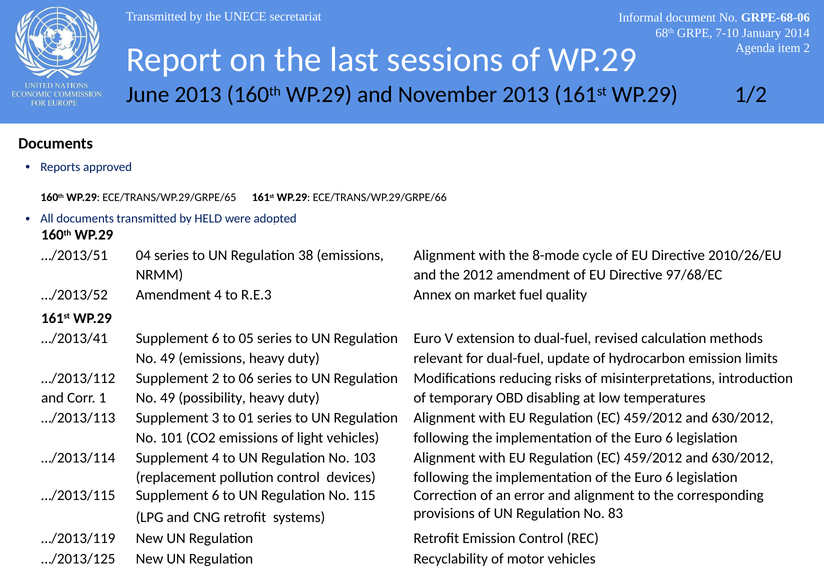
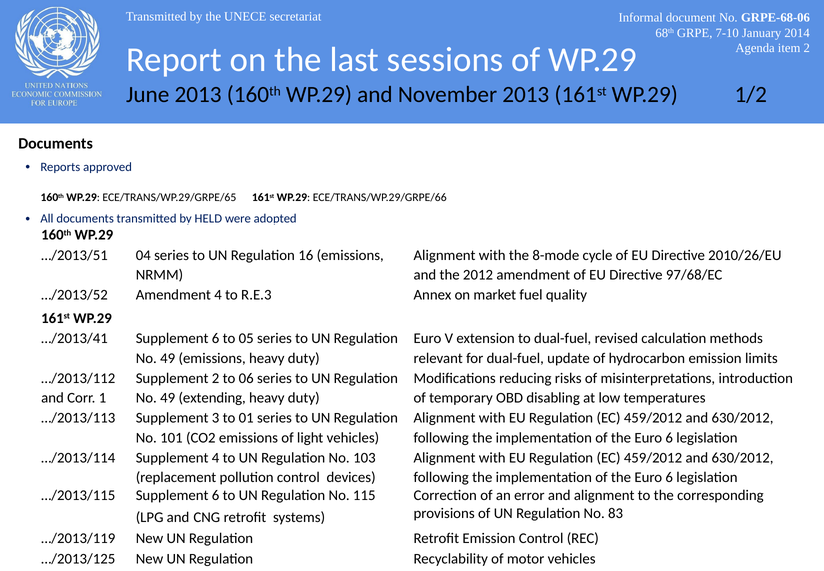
38: 38 -> 16
possibility: possibility -> extending
